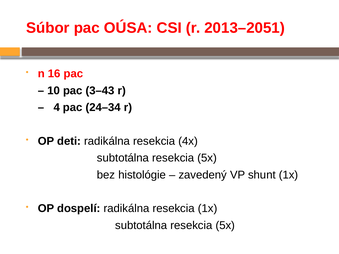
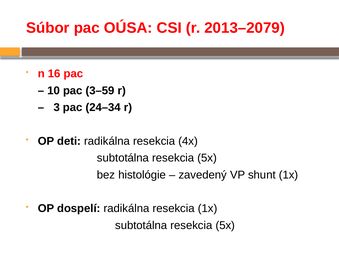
2013–2051: 2013–2051 -> 2013–2079
3–43: 3–43 -> 3–59
4: 4 -> 3
